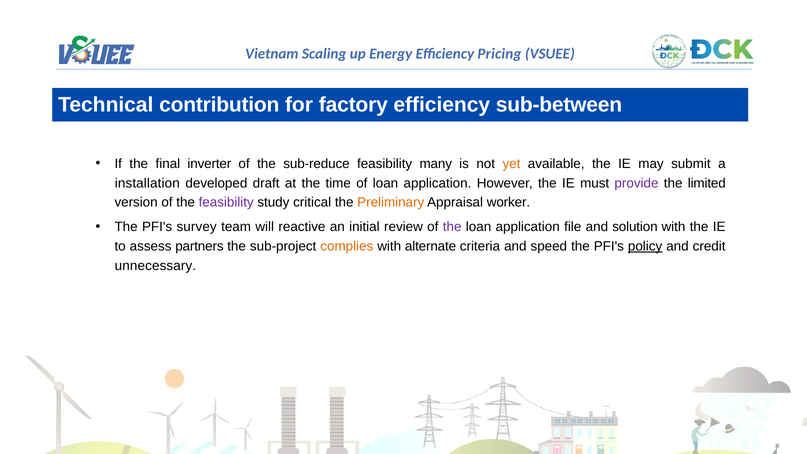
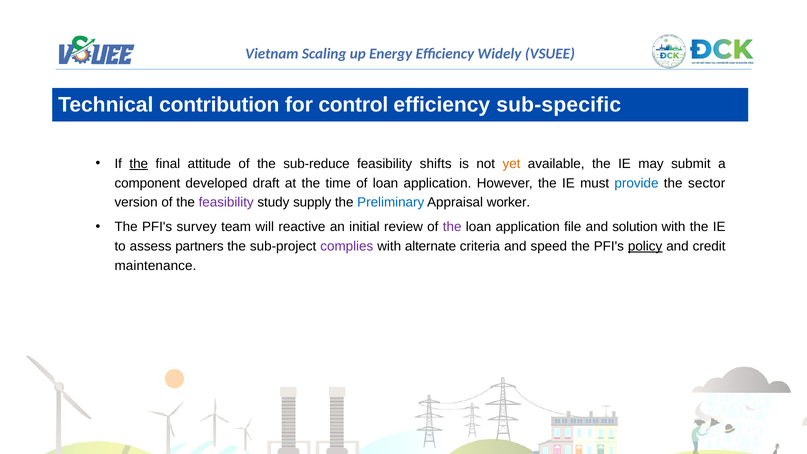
Pricing: Pricing -> Widely
factory: factory -> control
sub-between: sub-between -> sub-specific
the at (139, 164) underline: none -> present
inverter: inverter -> attitude
many: many -> shifts
installation: installation -> component
provide colour: purple -> blue
limited: limited -> sector
critical: critical -> supply
Preliminary colour: orange -> blue
complies colour: orange -> purple
unnecessary: unnecessary -> maintenance
